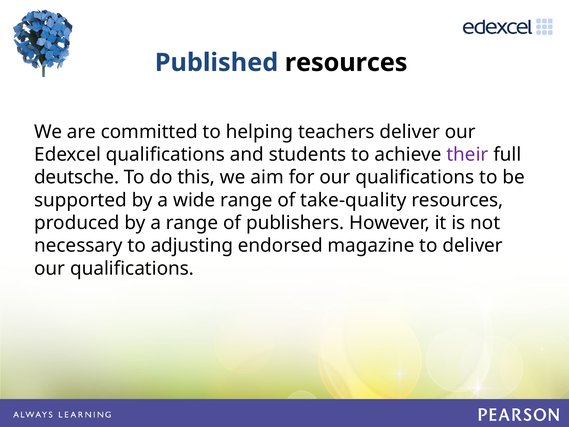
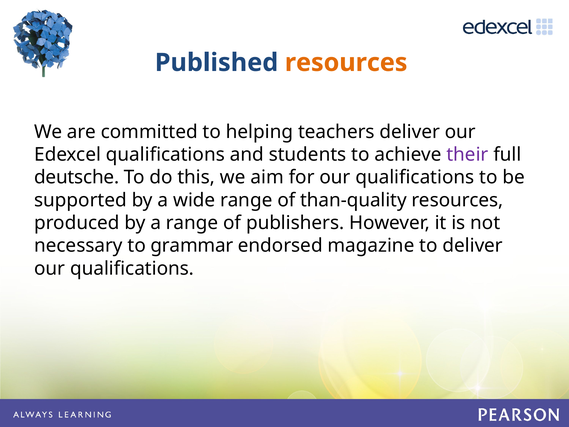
resources at (346, 63) colour: black -> orange
take-quality: take-quality -> than-quality
adjusting: adjusting -> grammar
